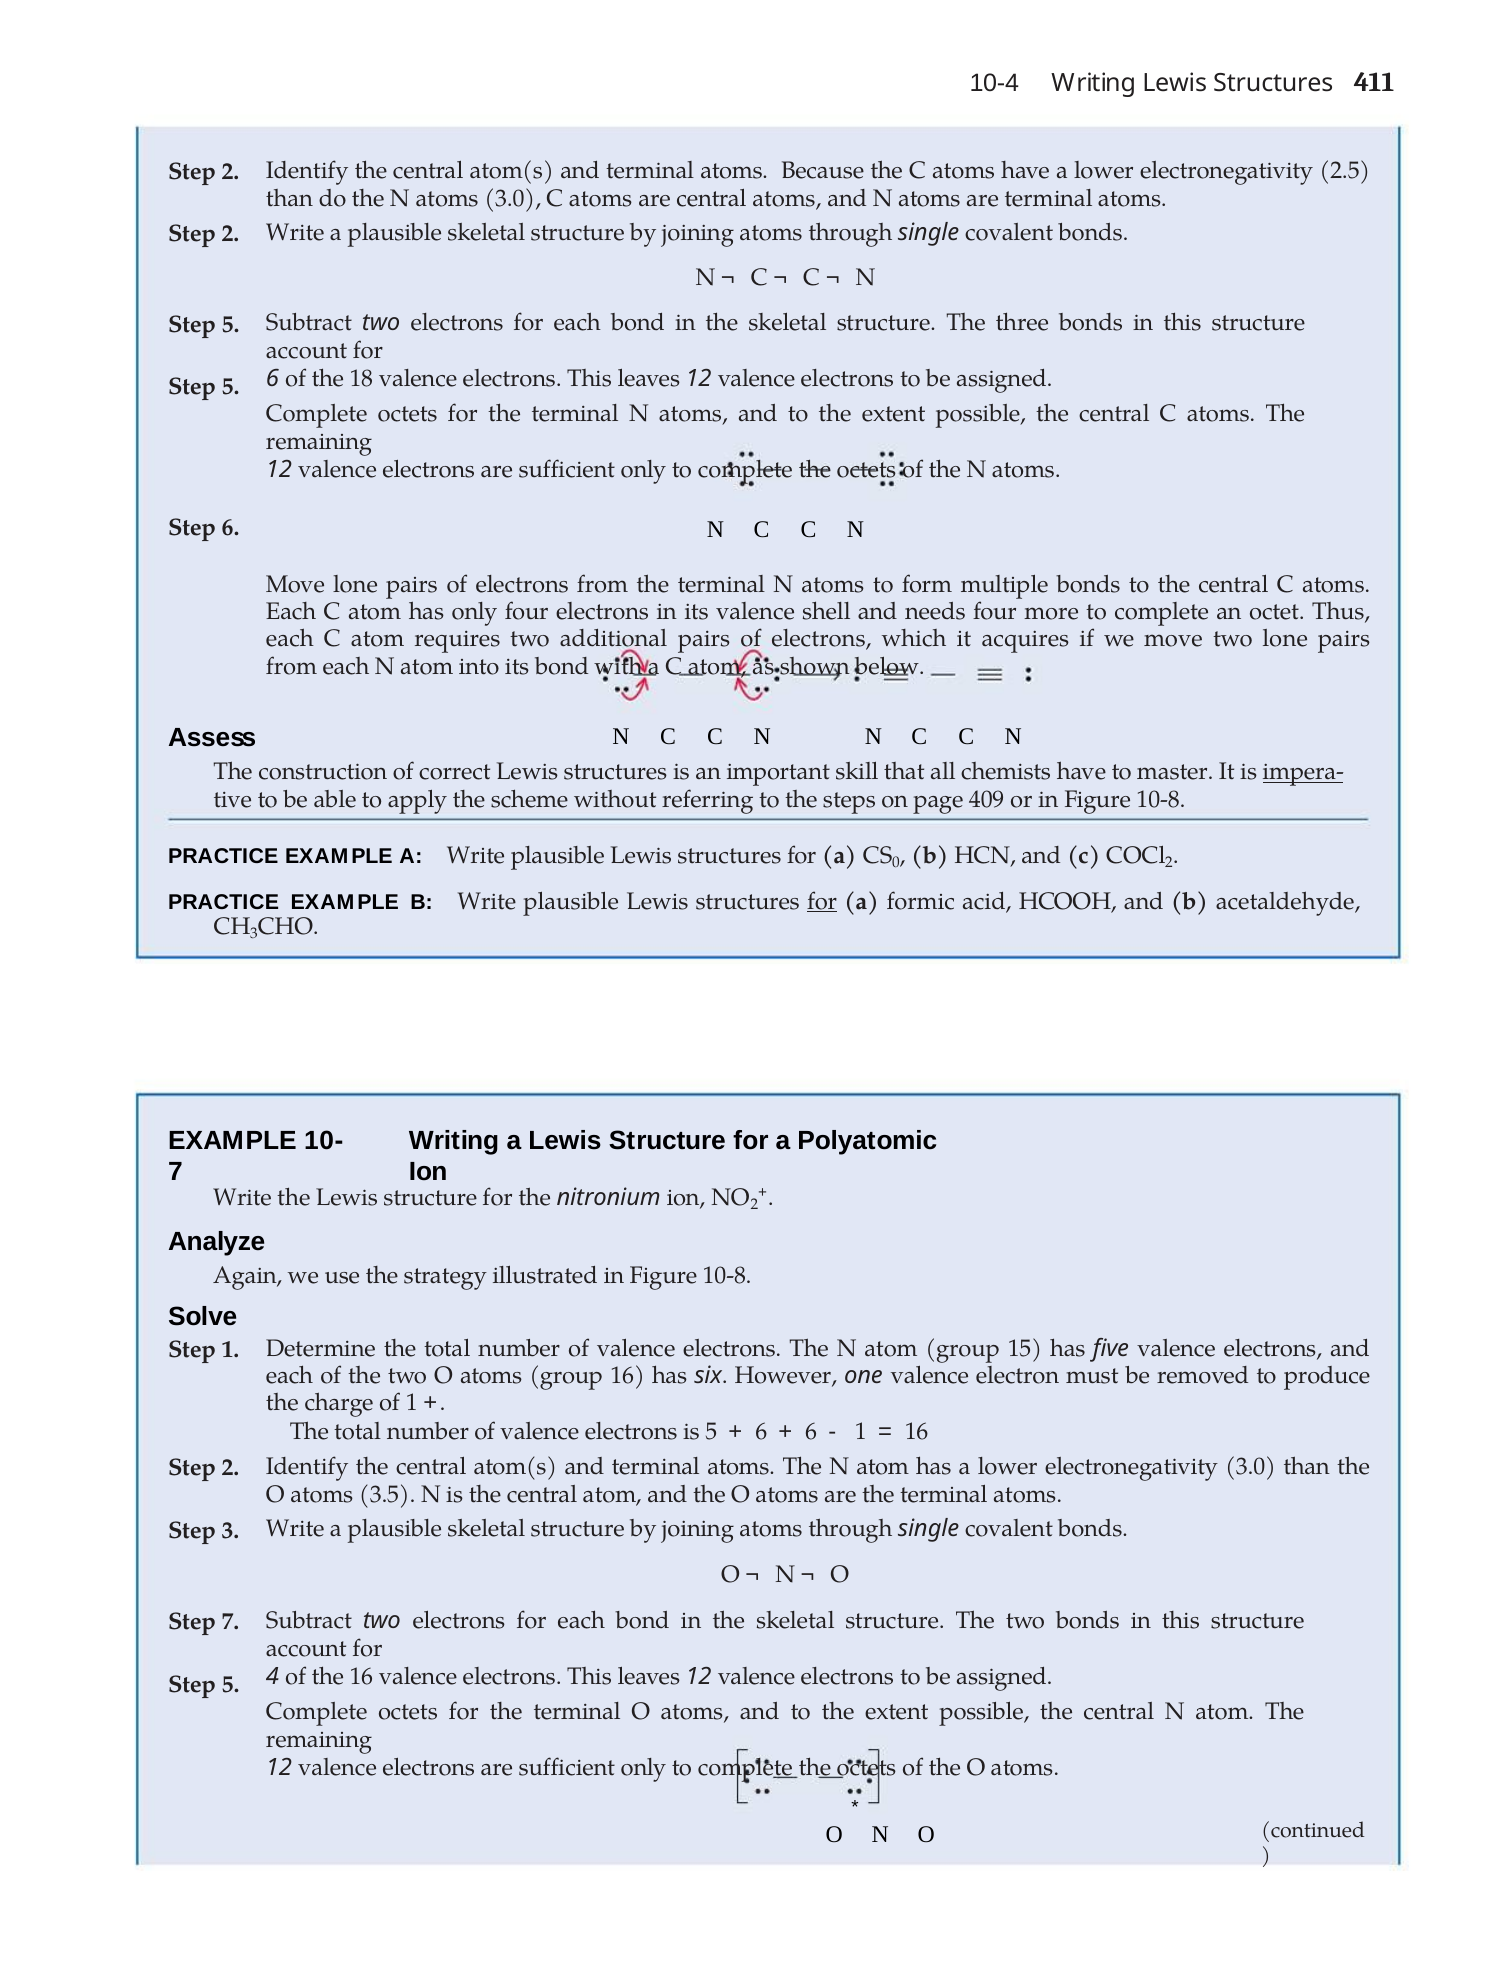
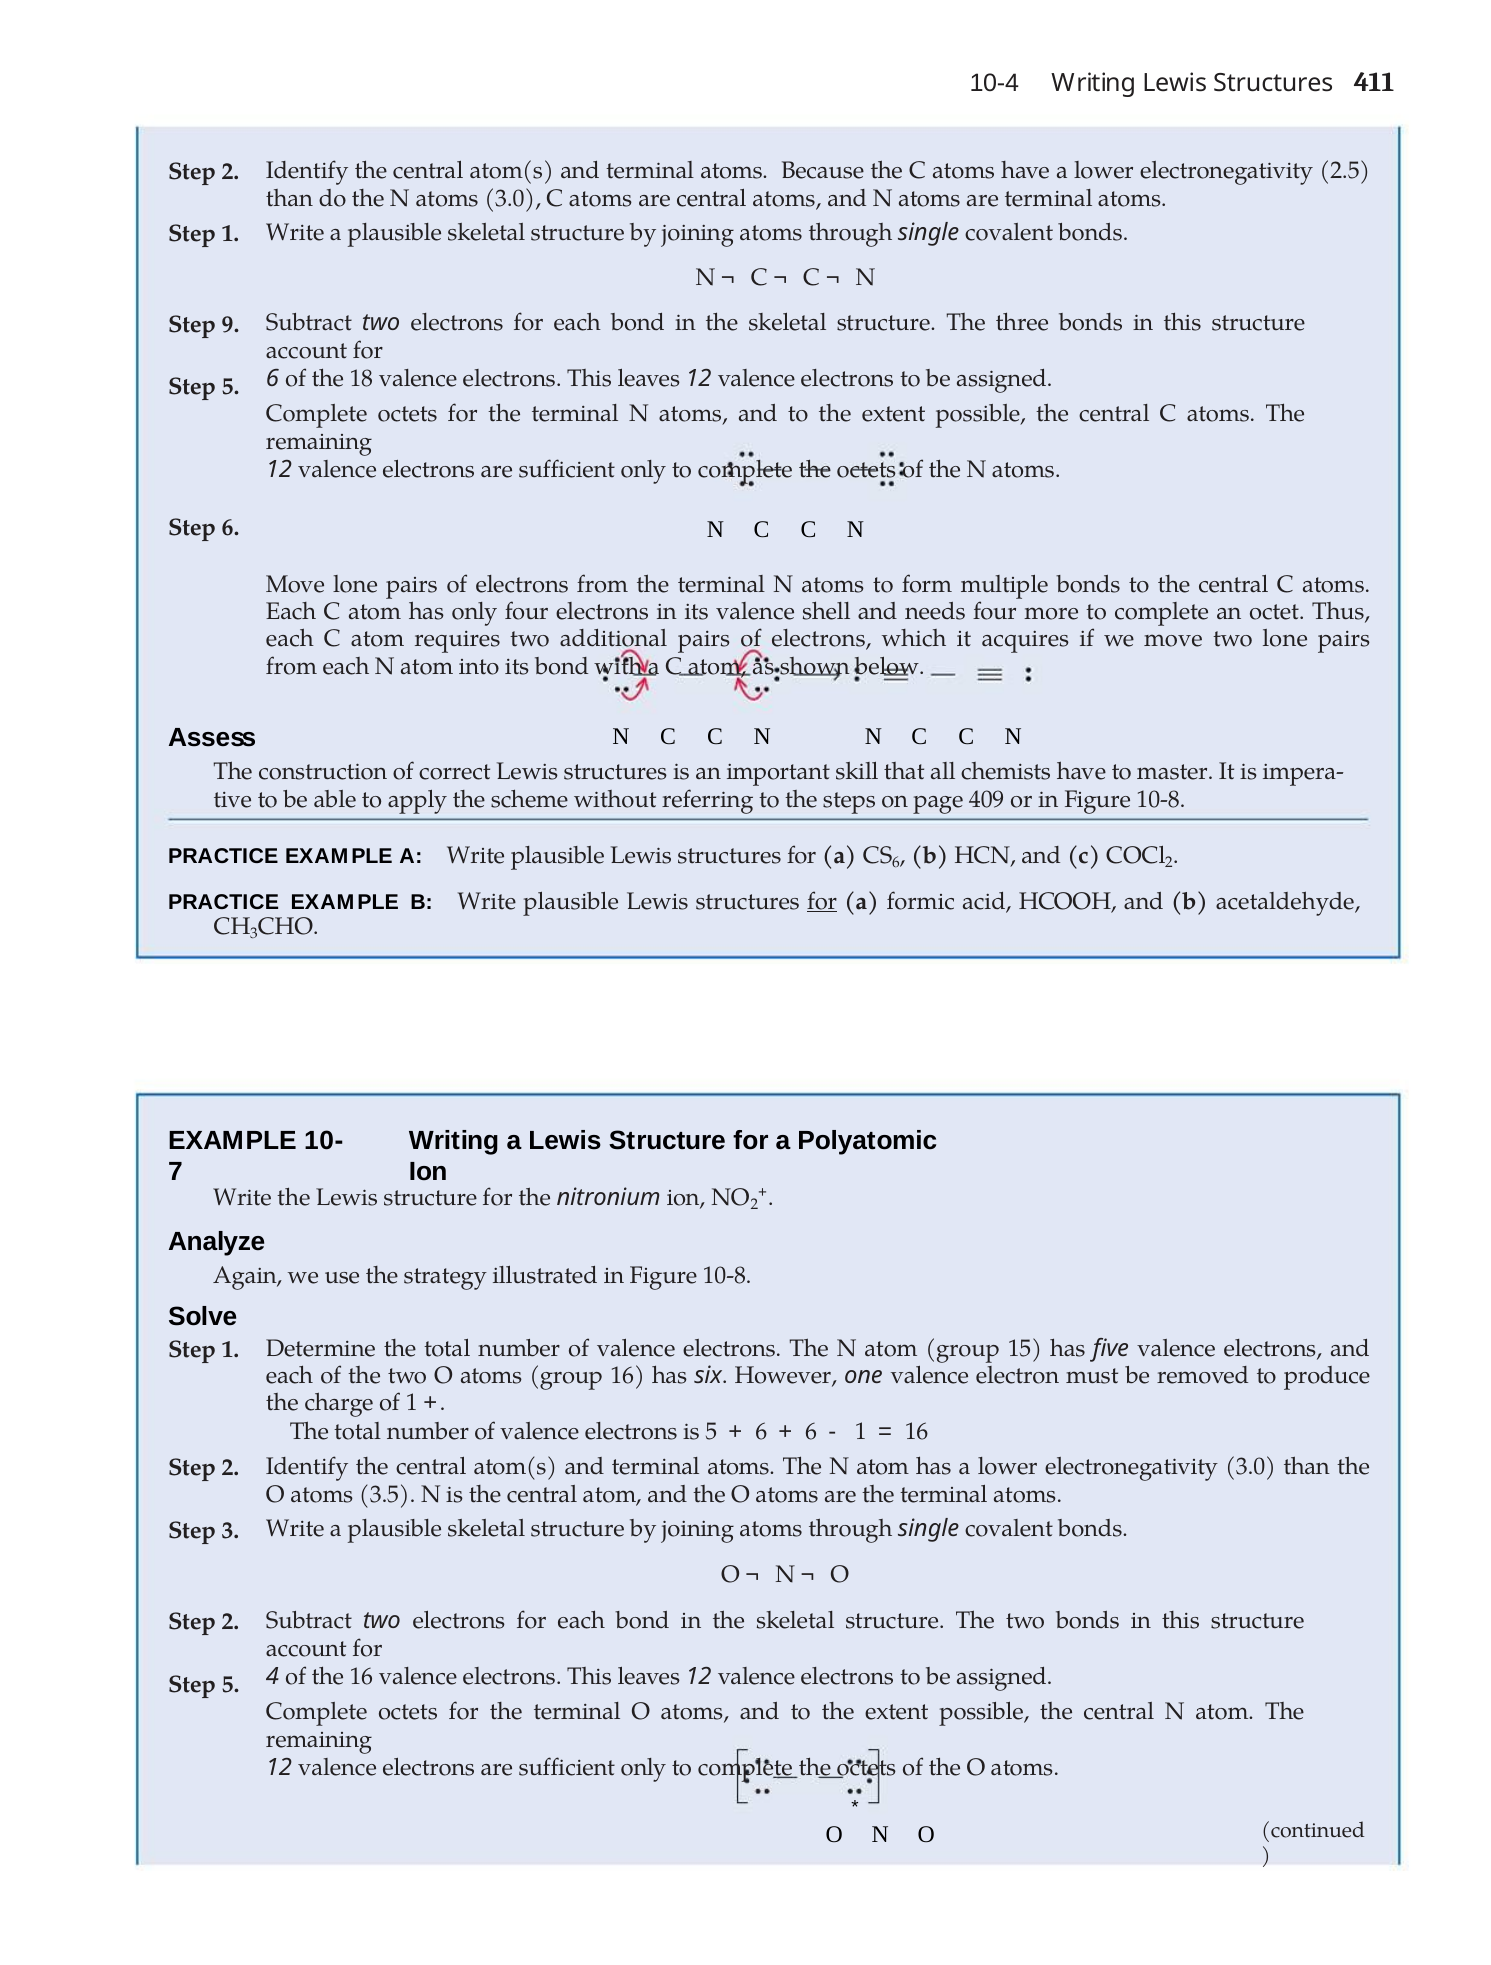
2 at (230, 234): 2 -> 1
5 at (231, 324): 5 -> 9
impera- underline: present -> none
0 at (896, 862): 0 -> 6
7 at (230, 1622): 7 -> 2
